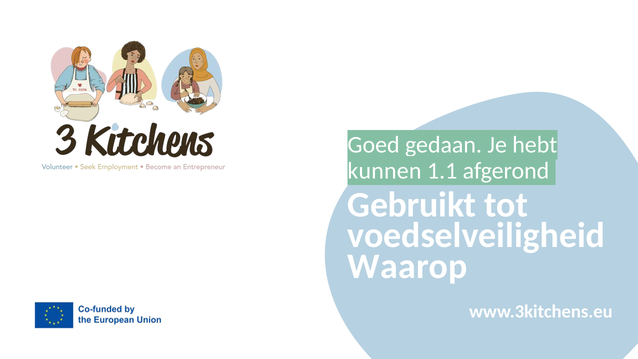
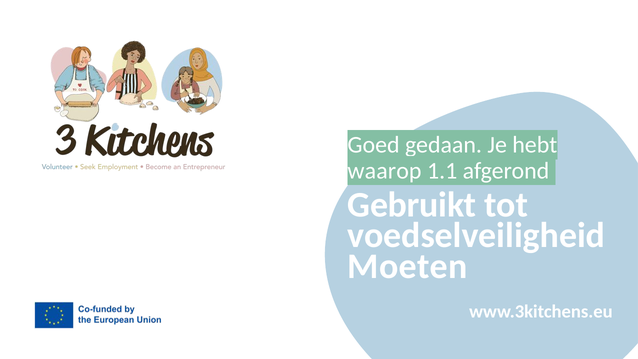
kunnen: kunnen -> waarop
Waarop: Waarop -> Moeten
